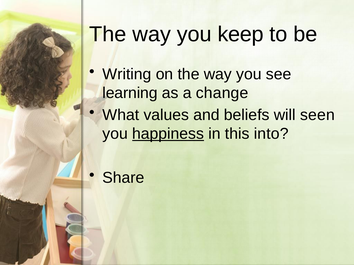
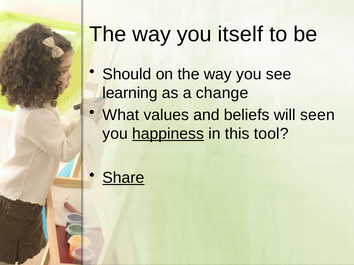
keep: keep -> itself
Writing: Writing -> Should
into: into -> tool
Share underline: none -> present
